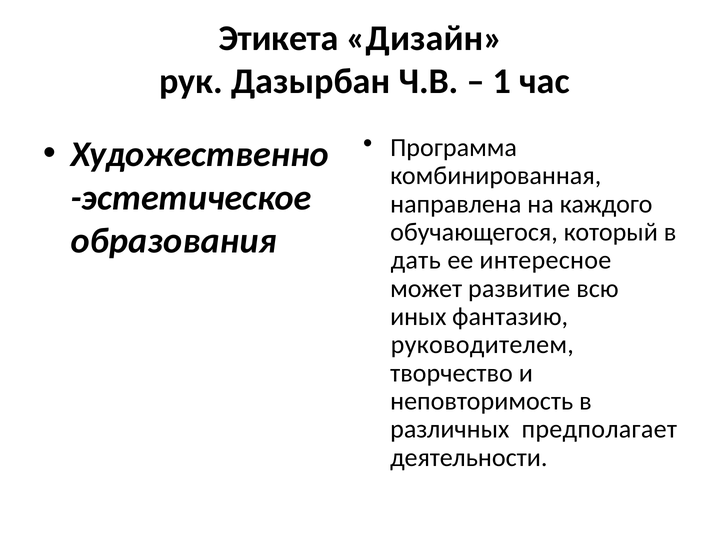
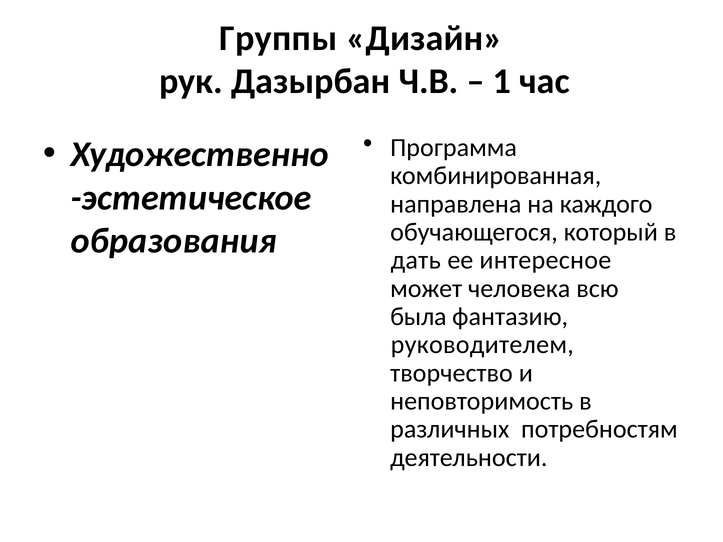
Этикета: Этикета -> Группы
развитие: развитие -> человека
иных: иных -> была
предполагает: предполагает -> потребностям
